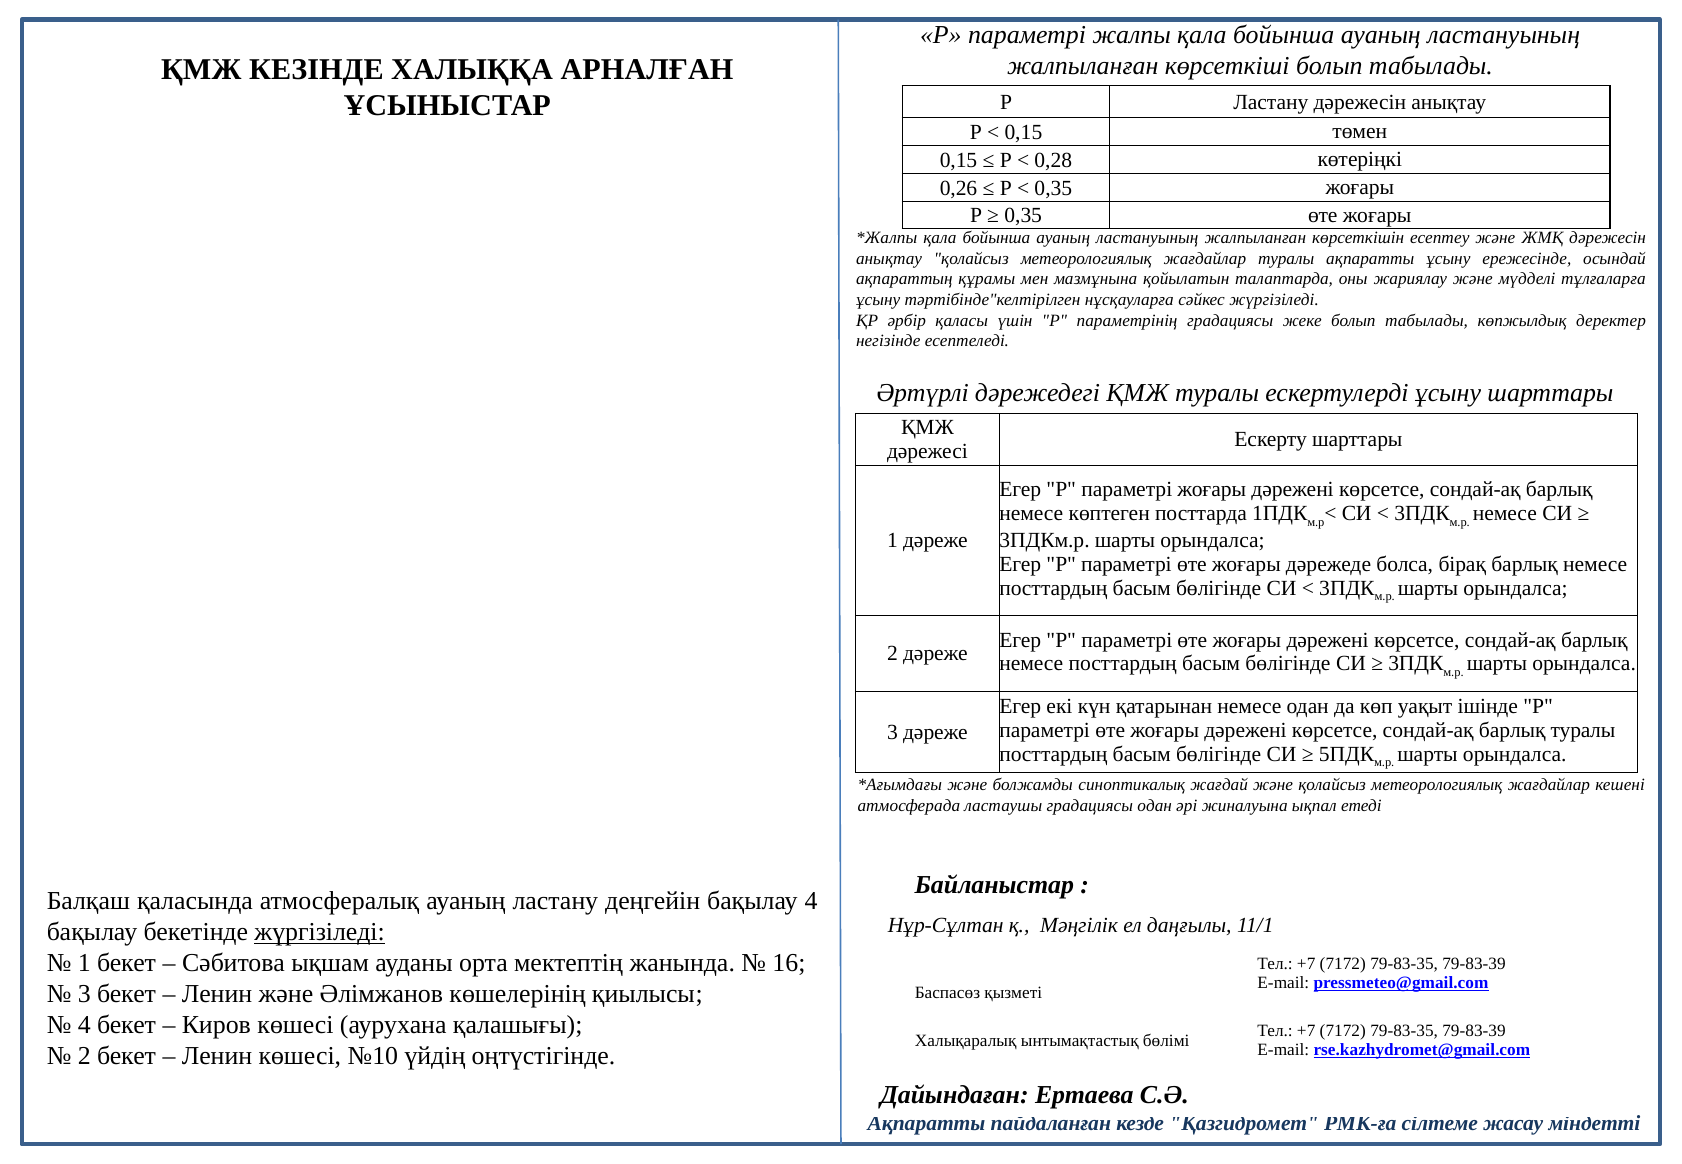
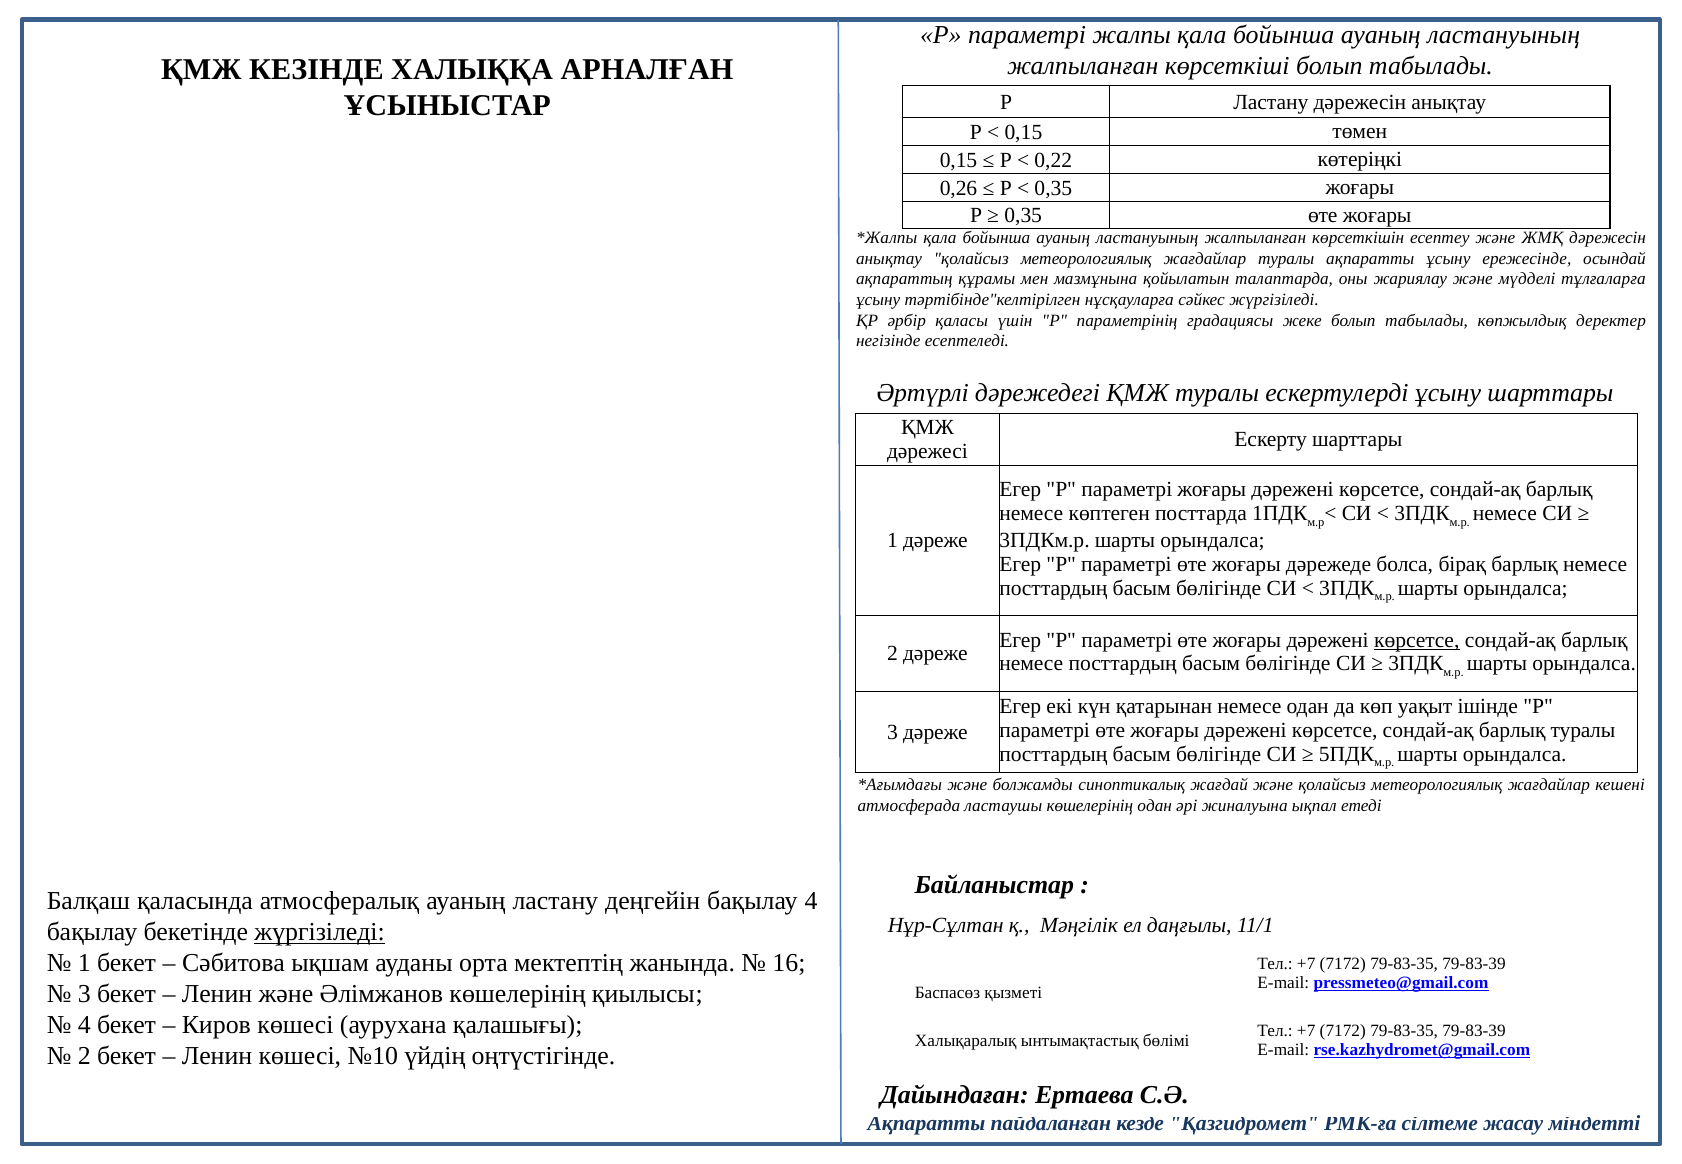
0,28: 0,28 -> 0,22
көрсетсе at (1417, 640) underline: none -> present
ластаушы градациясы: градациясы -> көшелерінің
